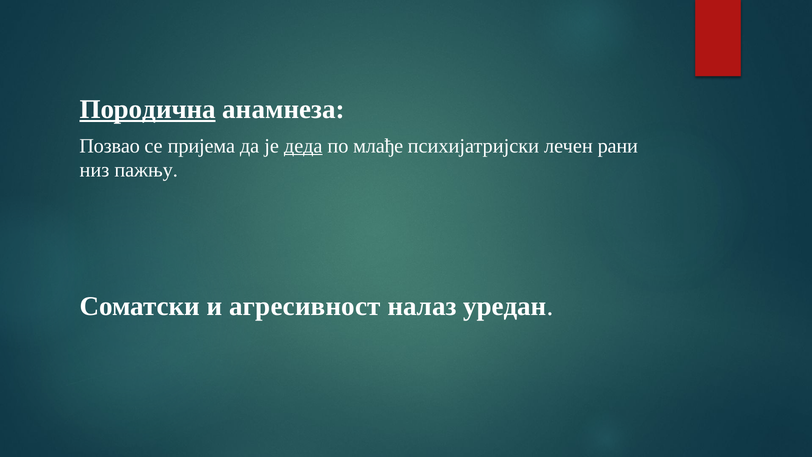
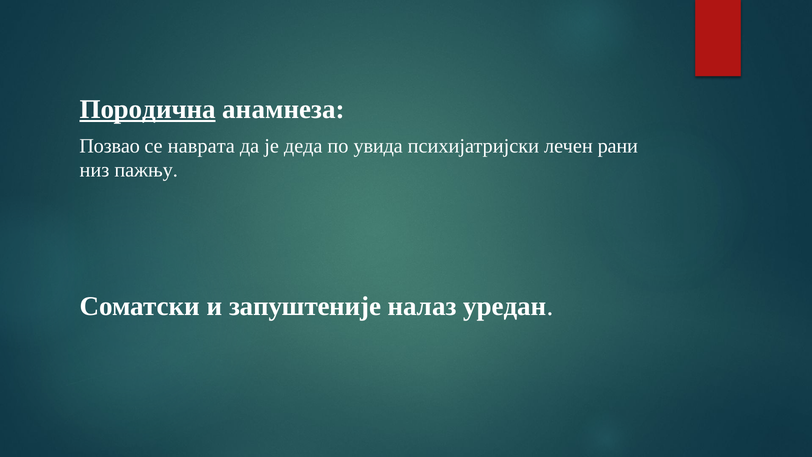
пријема: пријема -> наврата
деда underline: present -> none
млађе: млађе -> увида
агресивност: агресивност -> запуштеније
